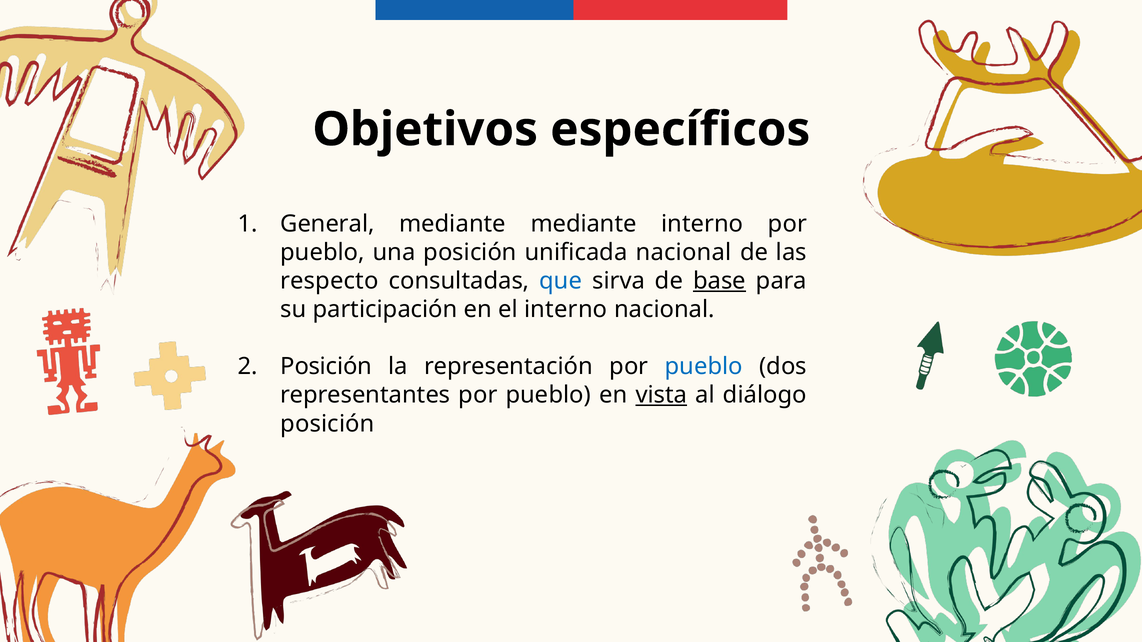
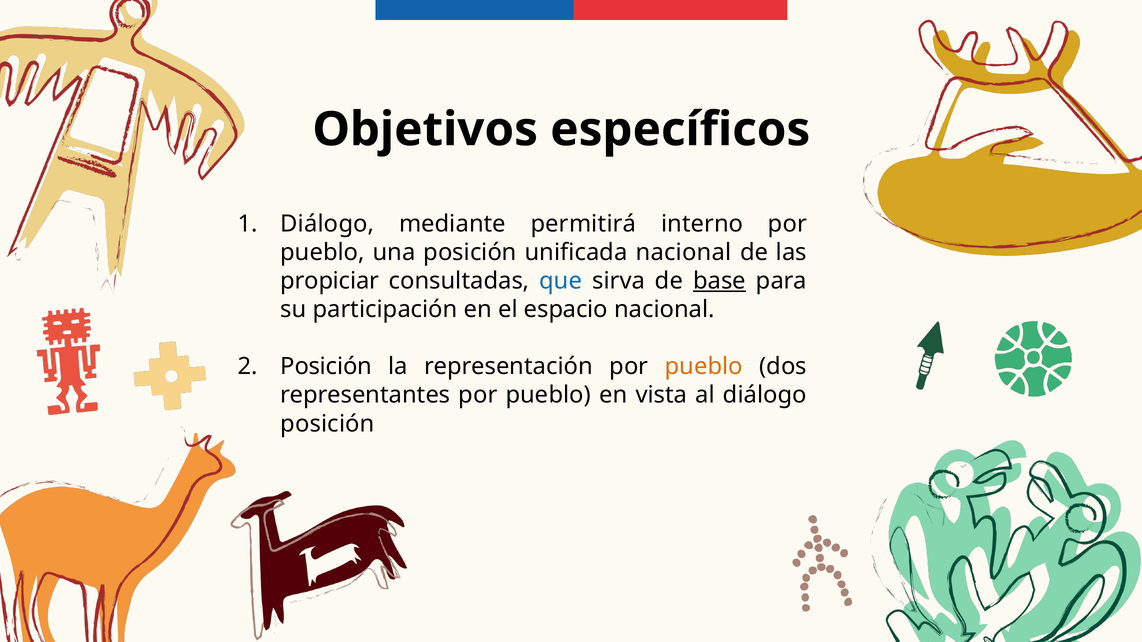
General at (327, 224): General -> Diálogo
mediante mediante: mediante -> permitirá
respecto: respecto -> propiciar
el interno: interno -> espacio
pueblo at (704, 367) colour: blue -> orange
vista underline: present -> none
